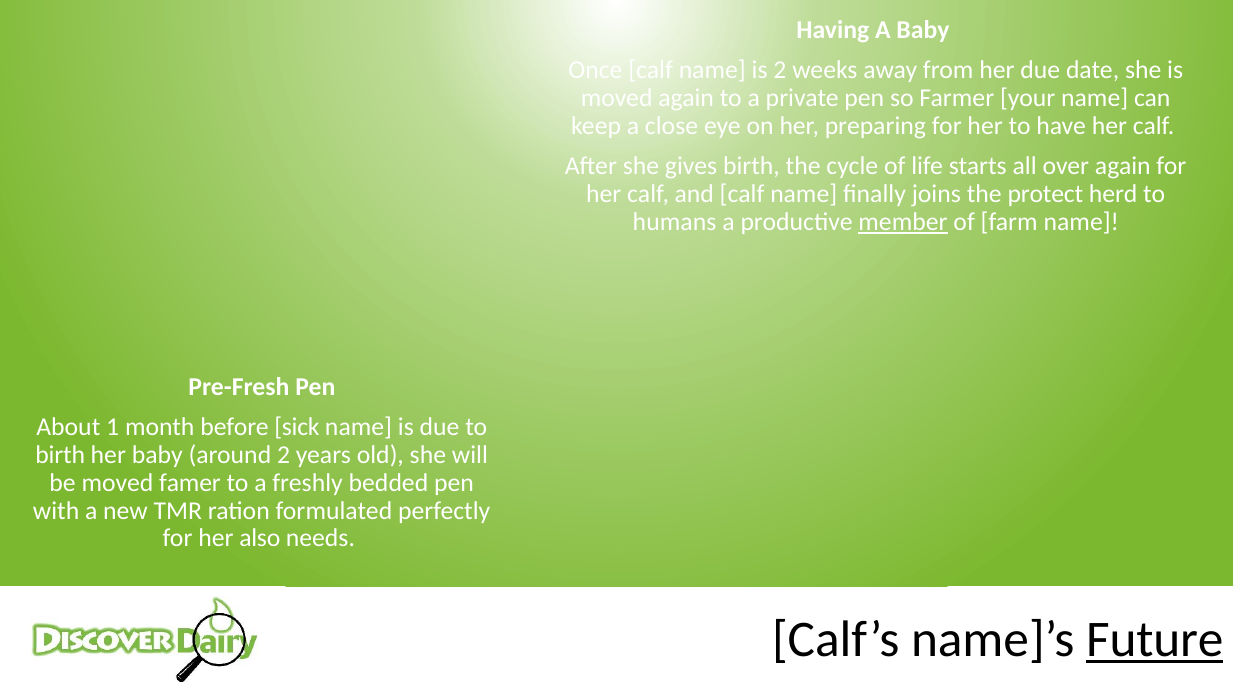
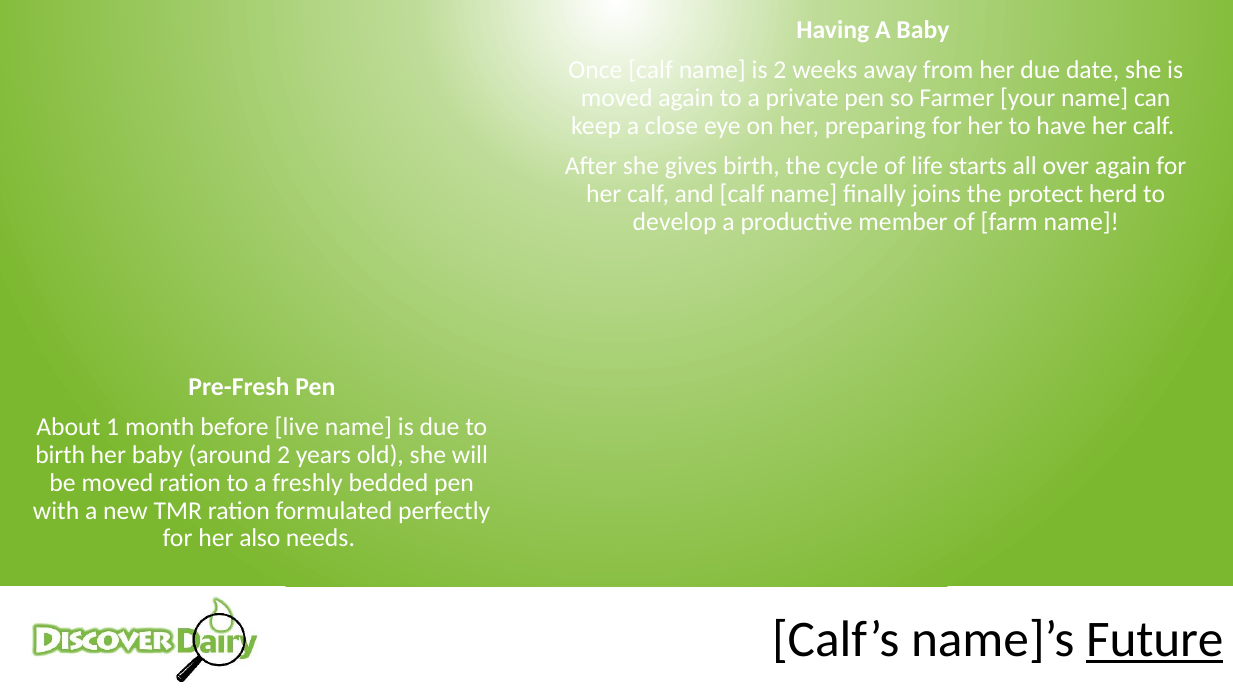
humans: humans -> develop
member underline: present -> none
sick: sick -> live
moved famer: famer -> ration
